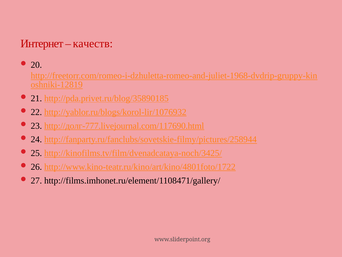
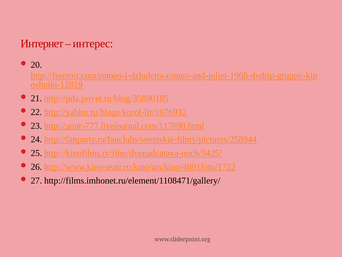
качеств: качеств -> интерес
